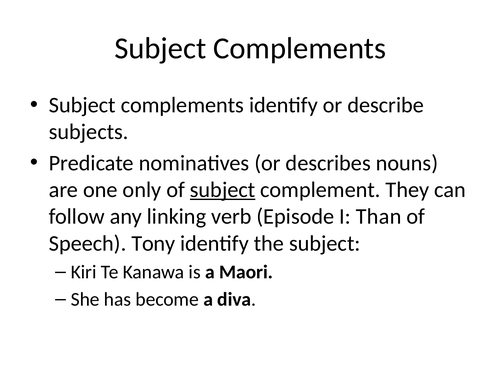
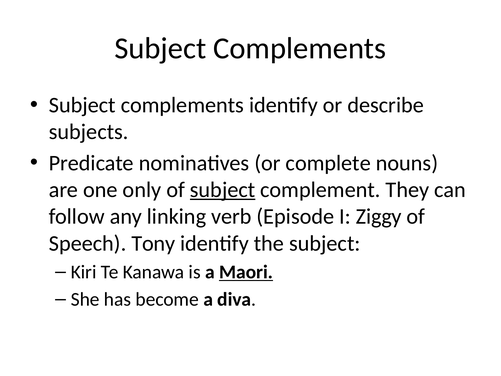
describes: describes -> complete
Than: Than -> Ziggy
Maori underline: none -> present
